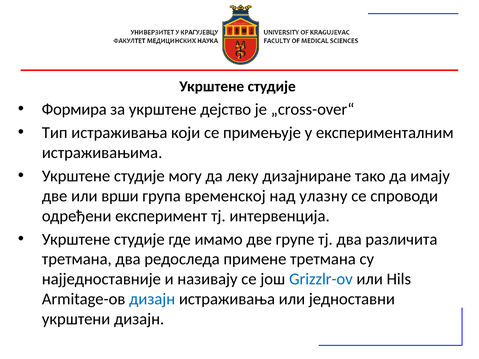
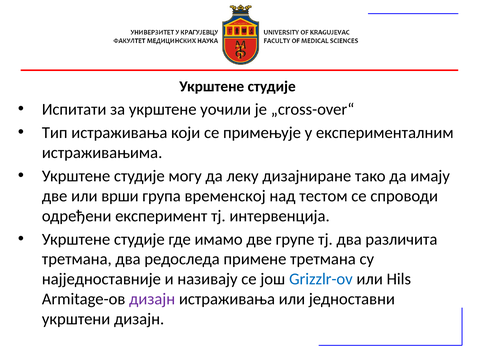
Формира: Формира -> Испитати
дејство: дејство -> уочили
улазну: улазну -> тестом
дизајн at (152, 299) colour: blue -> purple
